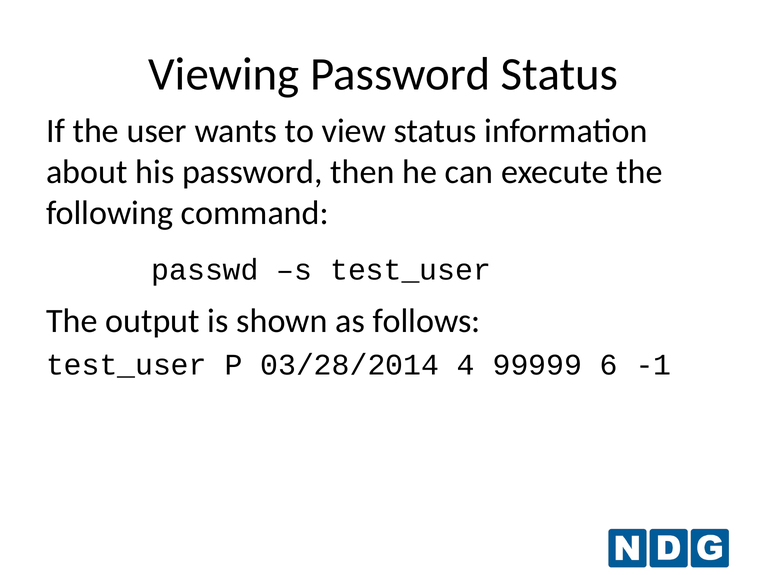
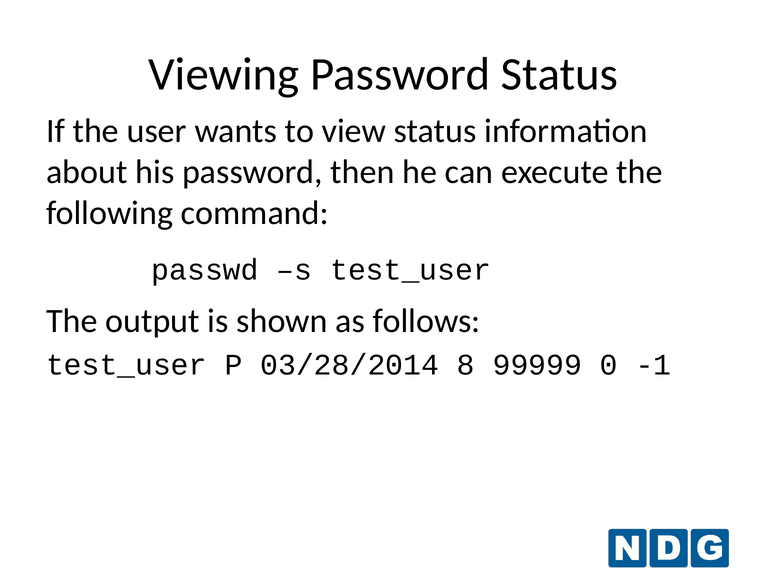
4: 4 -> 8
6: 6 -> 0
